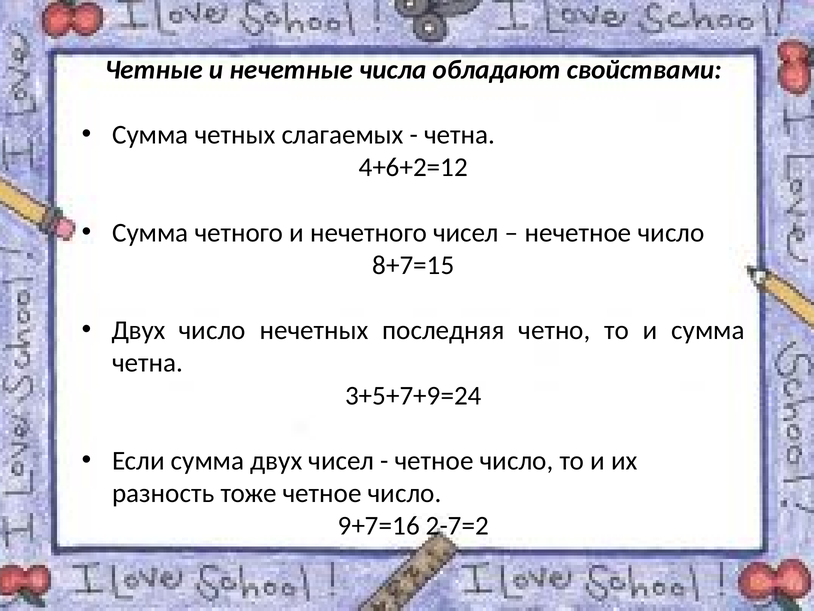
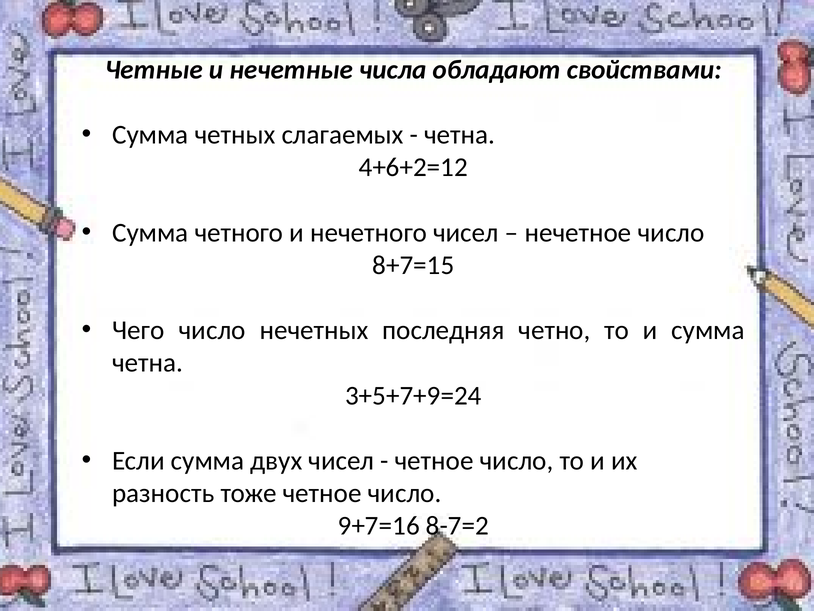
Двух at (139, 330): Двух -> Чего
2-7=2: 2-7=2 -> 8-7=2
